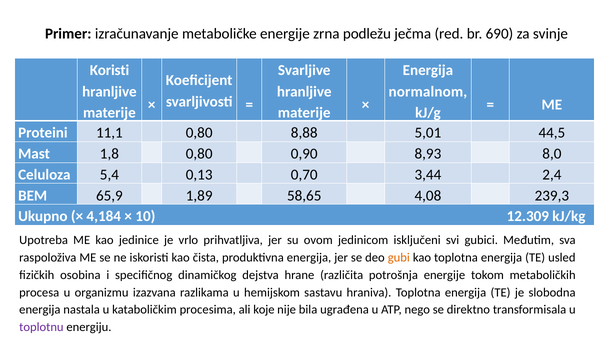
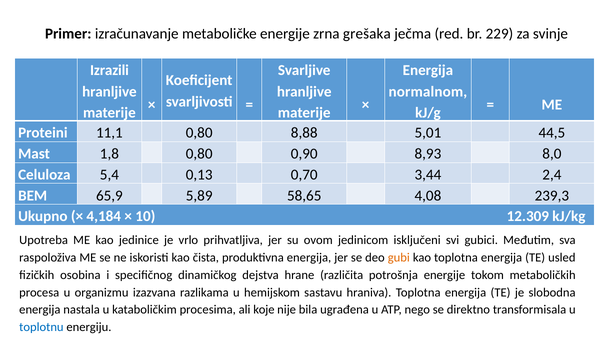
podležu: podležu -> grešaka
690: 690 -> 229
Koristi: Koristi -> Izrazili
1,89: 1,89 -> 5,89
toplotnu colour: purple -> blue
